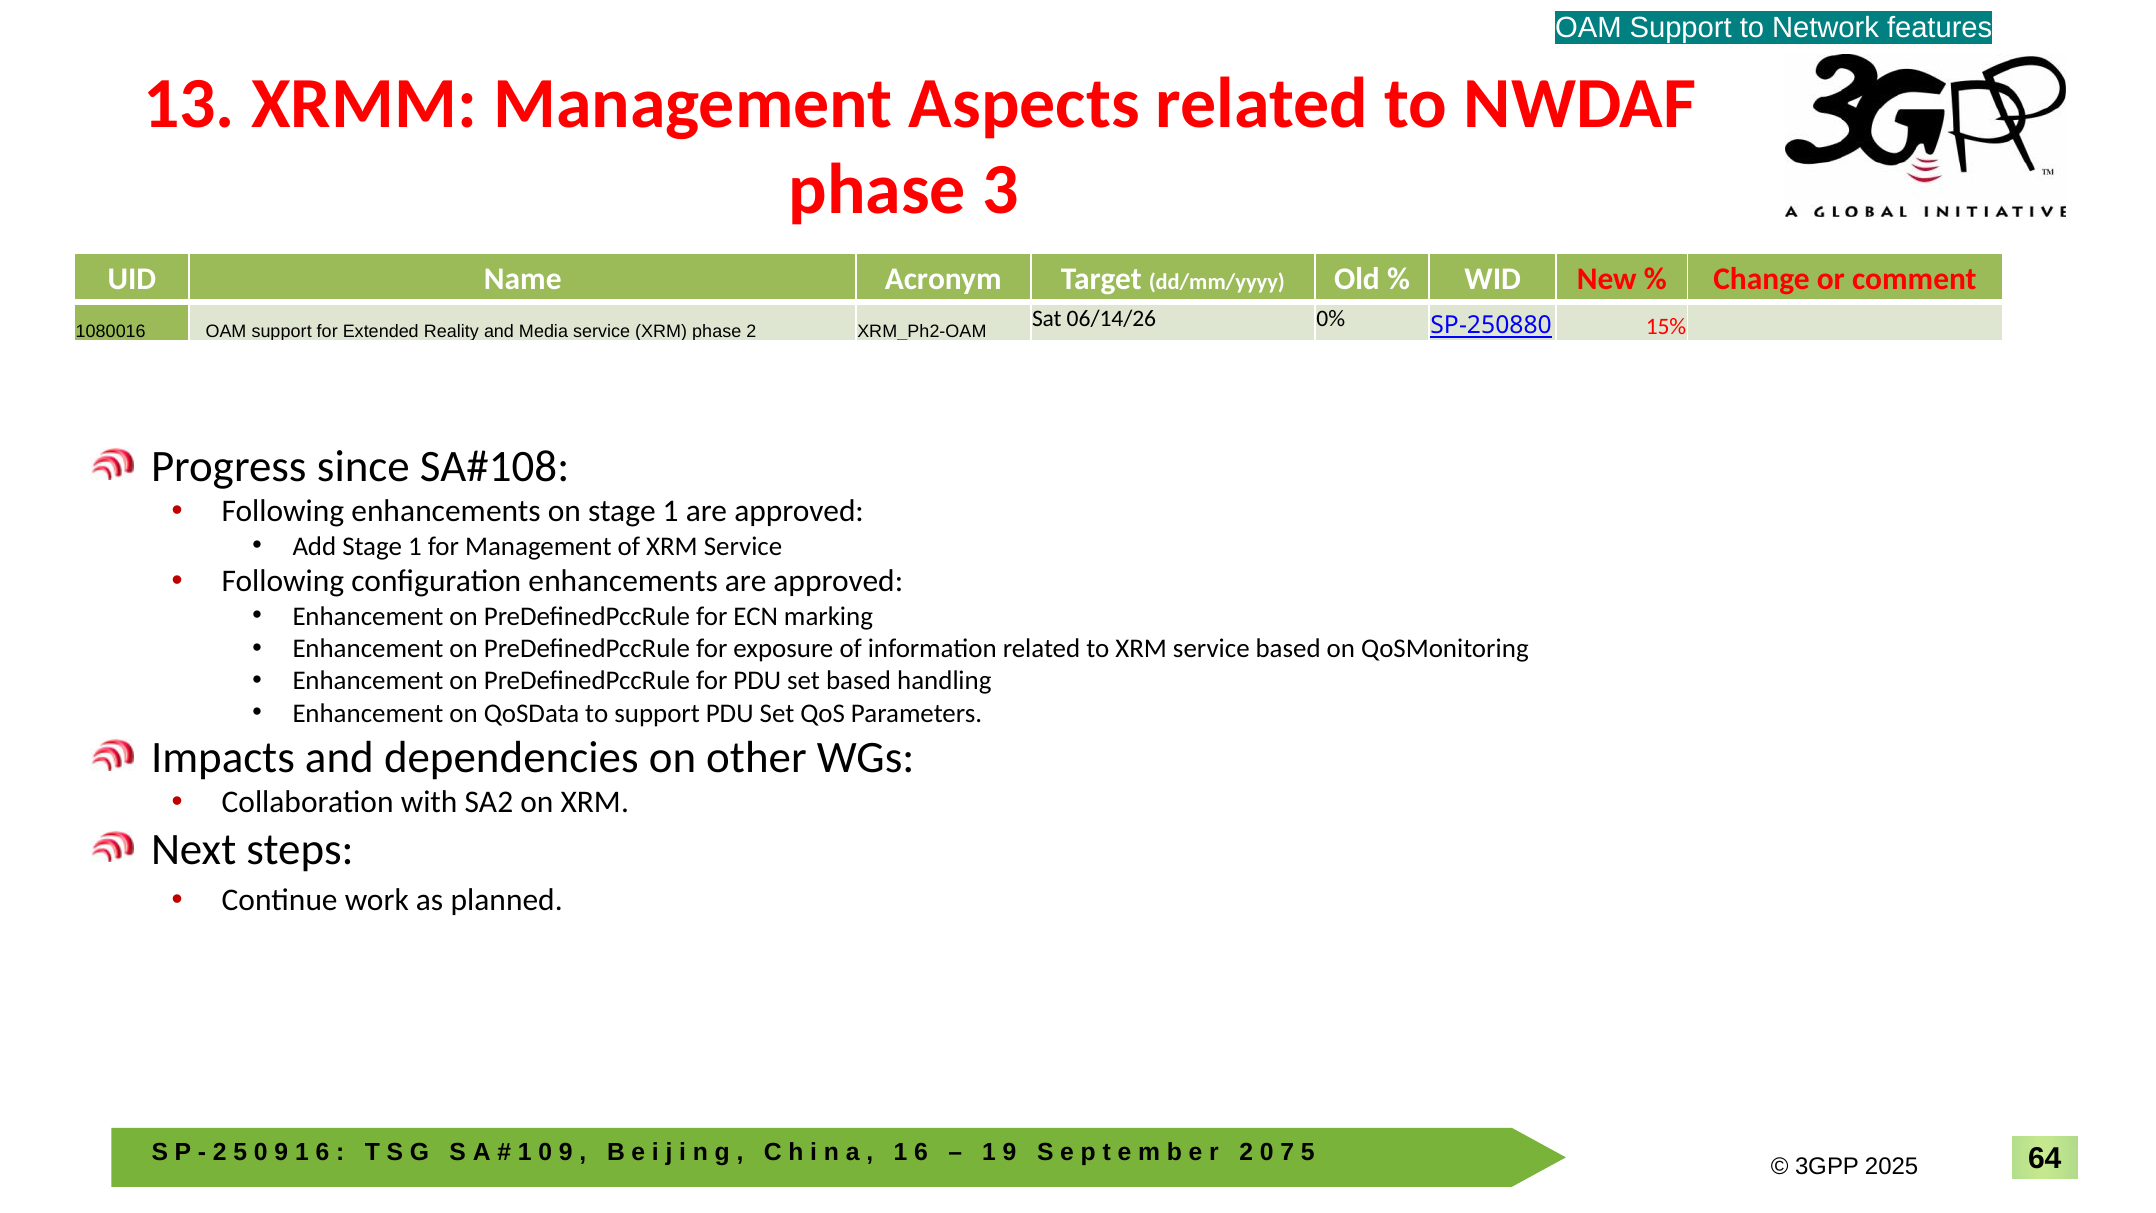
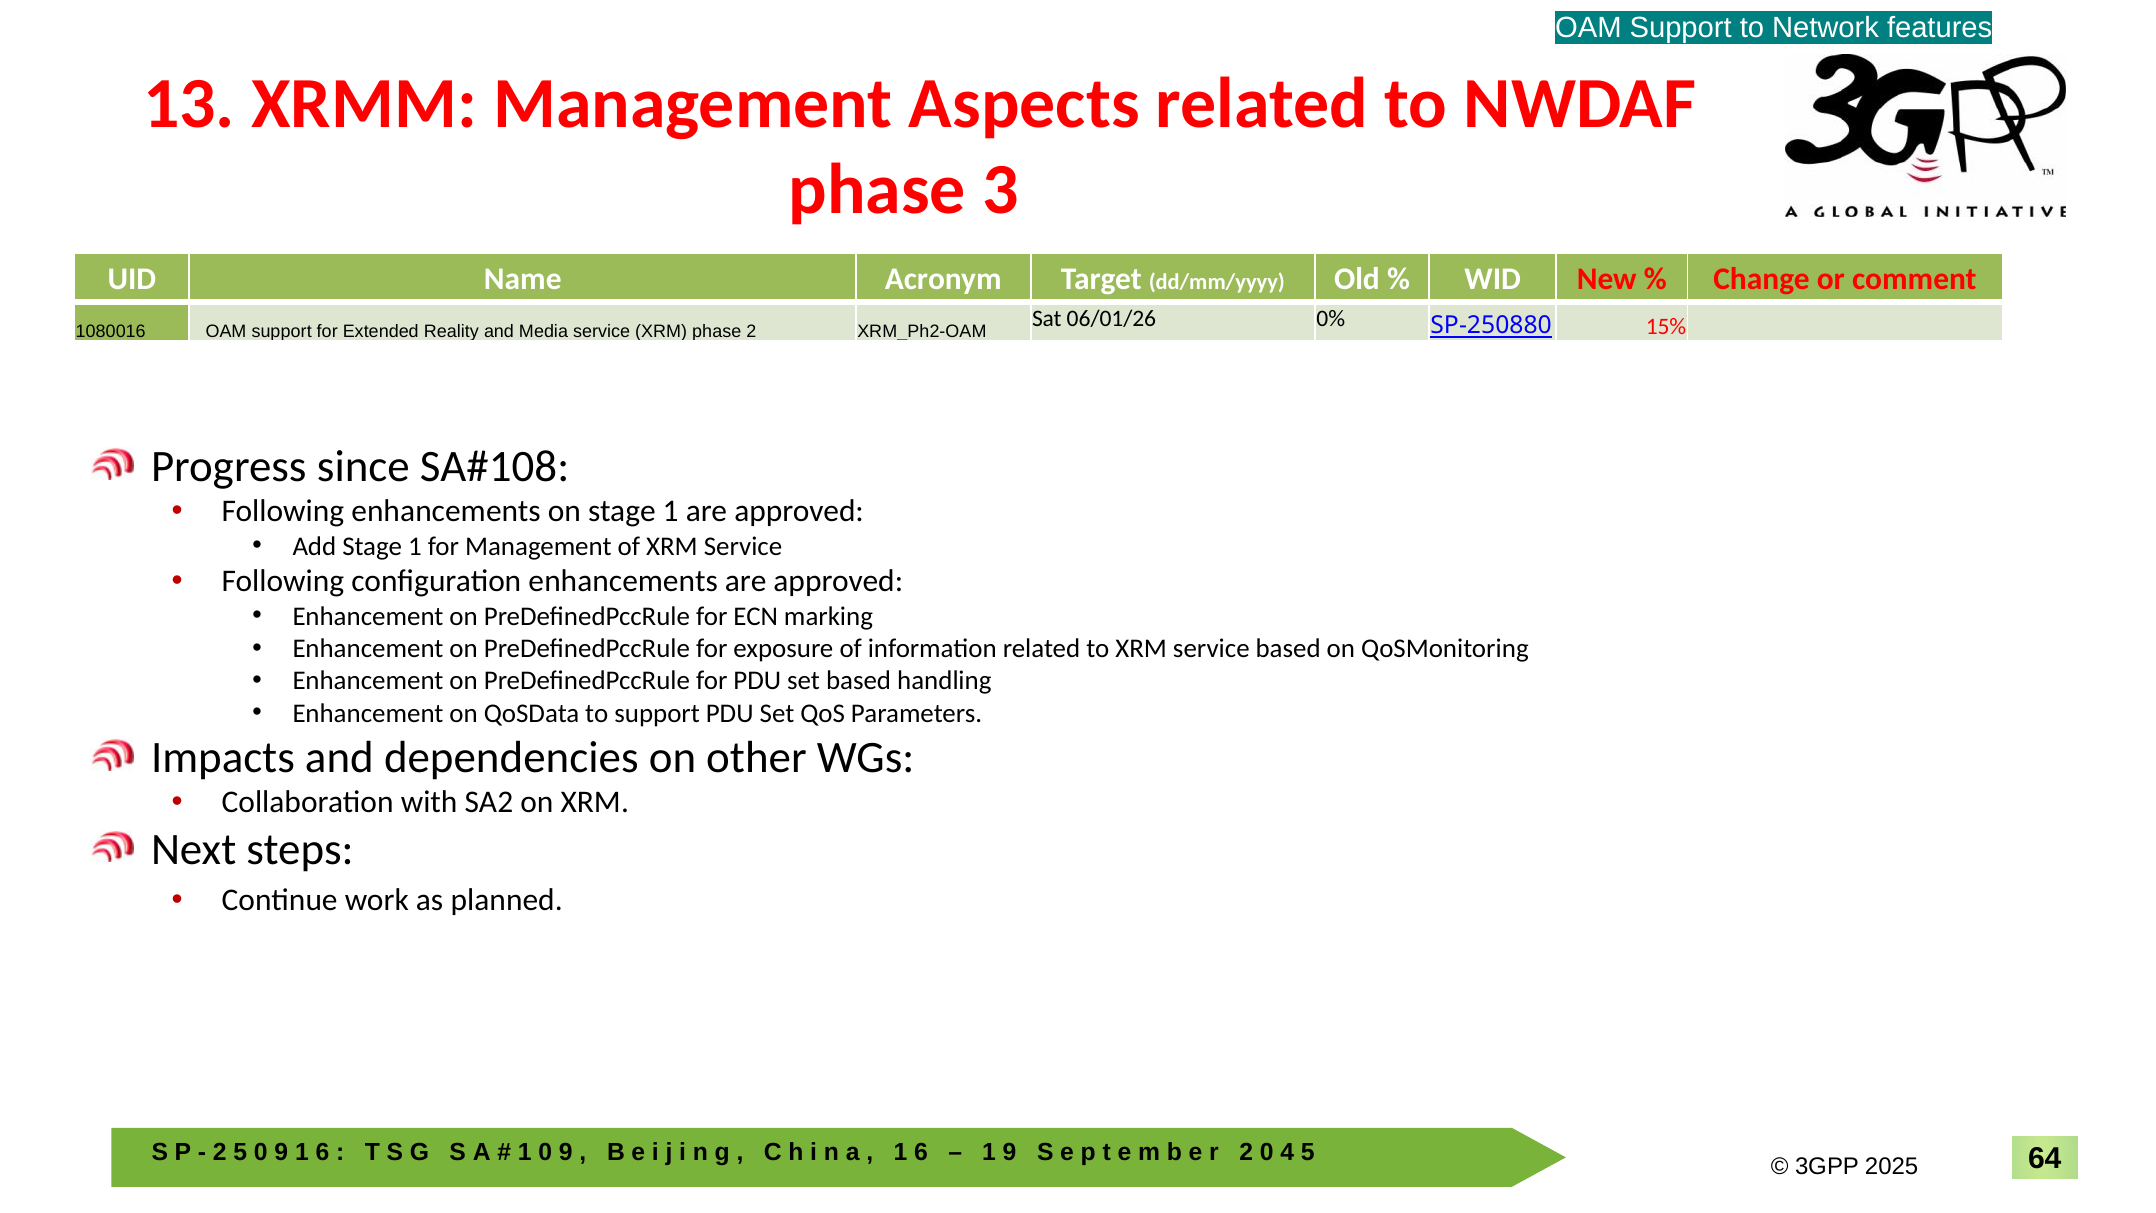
06/14/26: 06/14/26 -> 06/01/26
7: 7 -> 4
